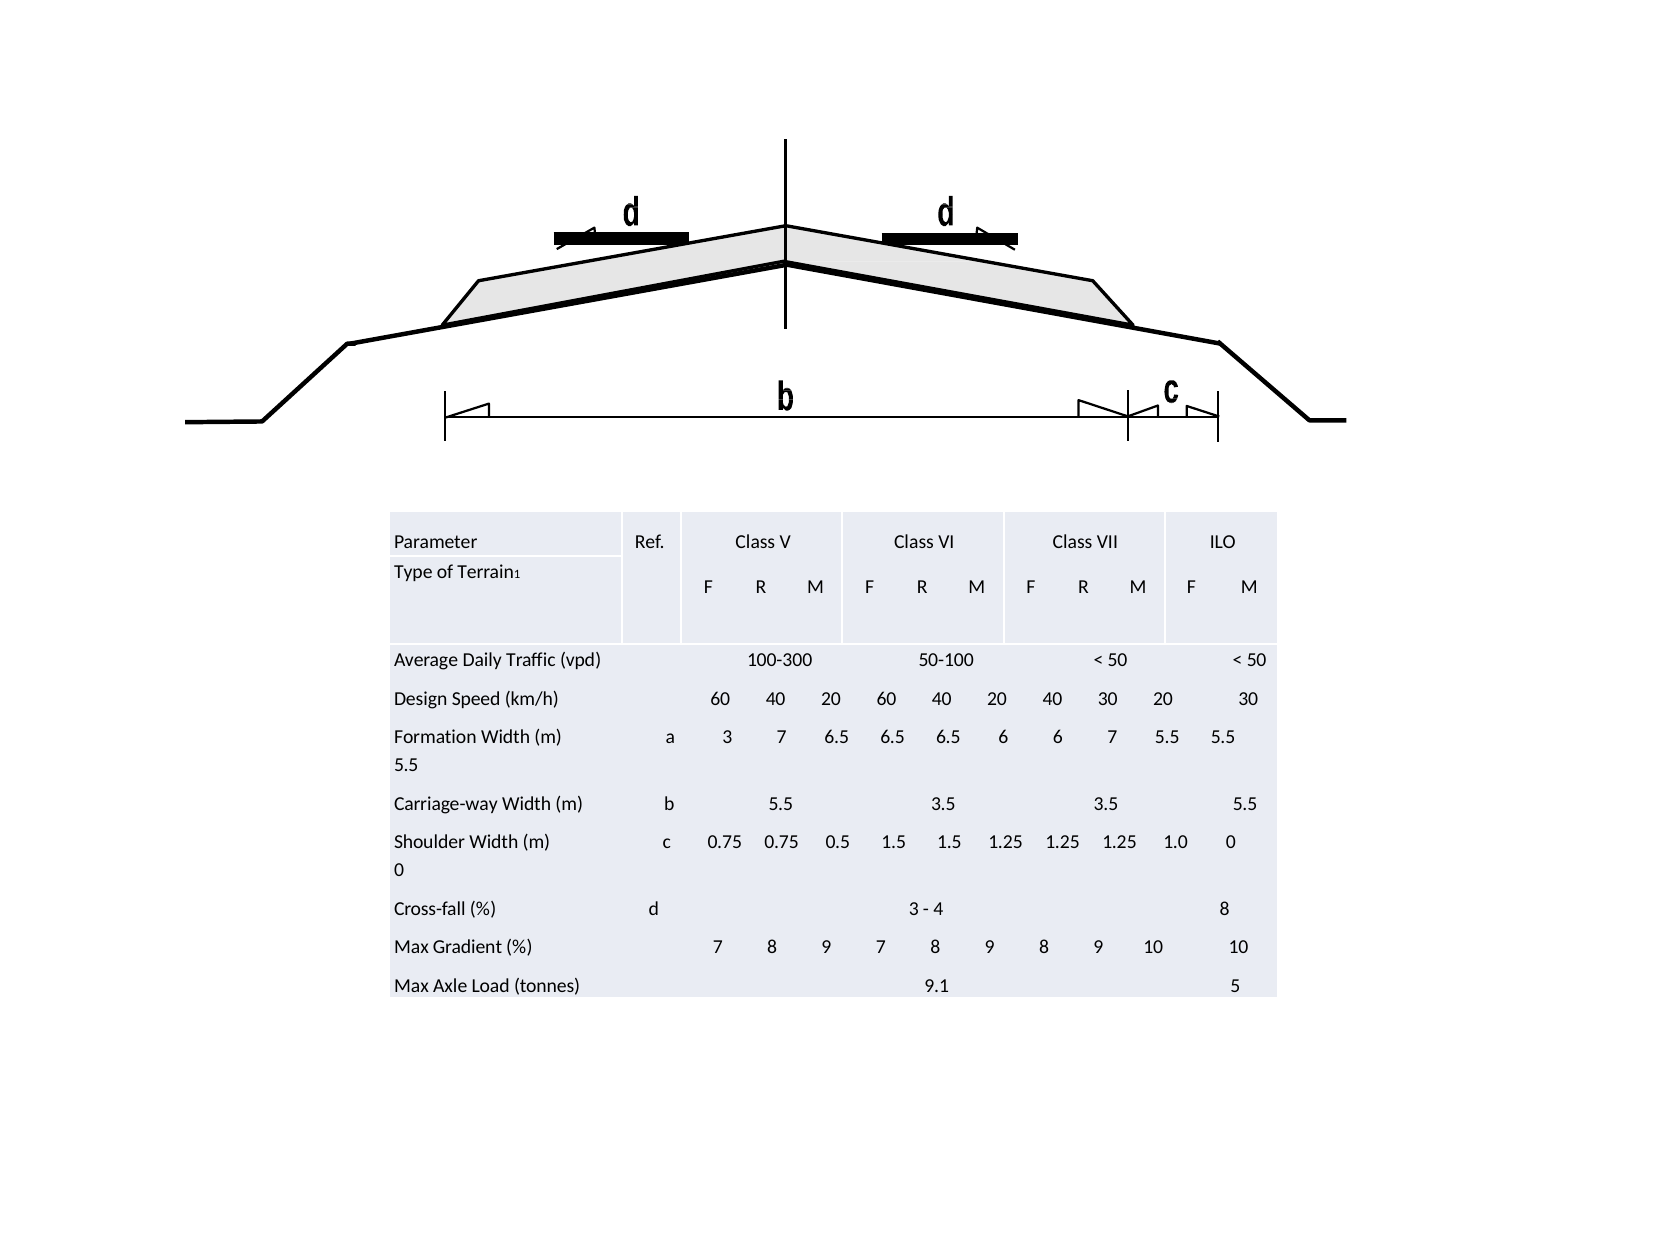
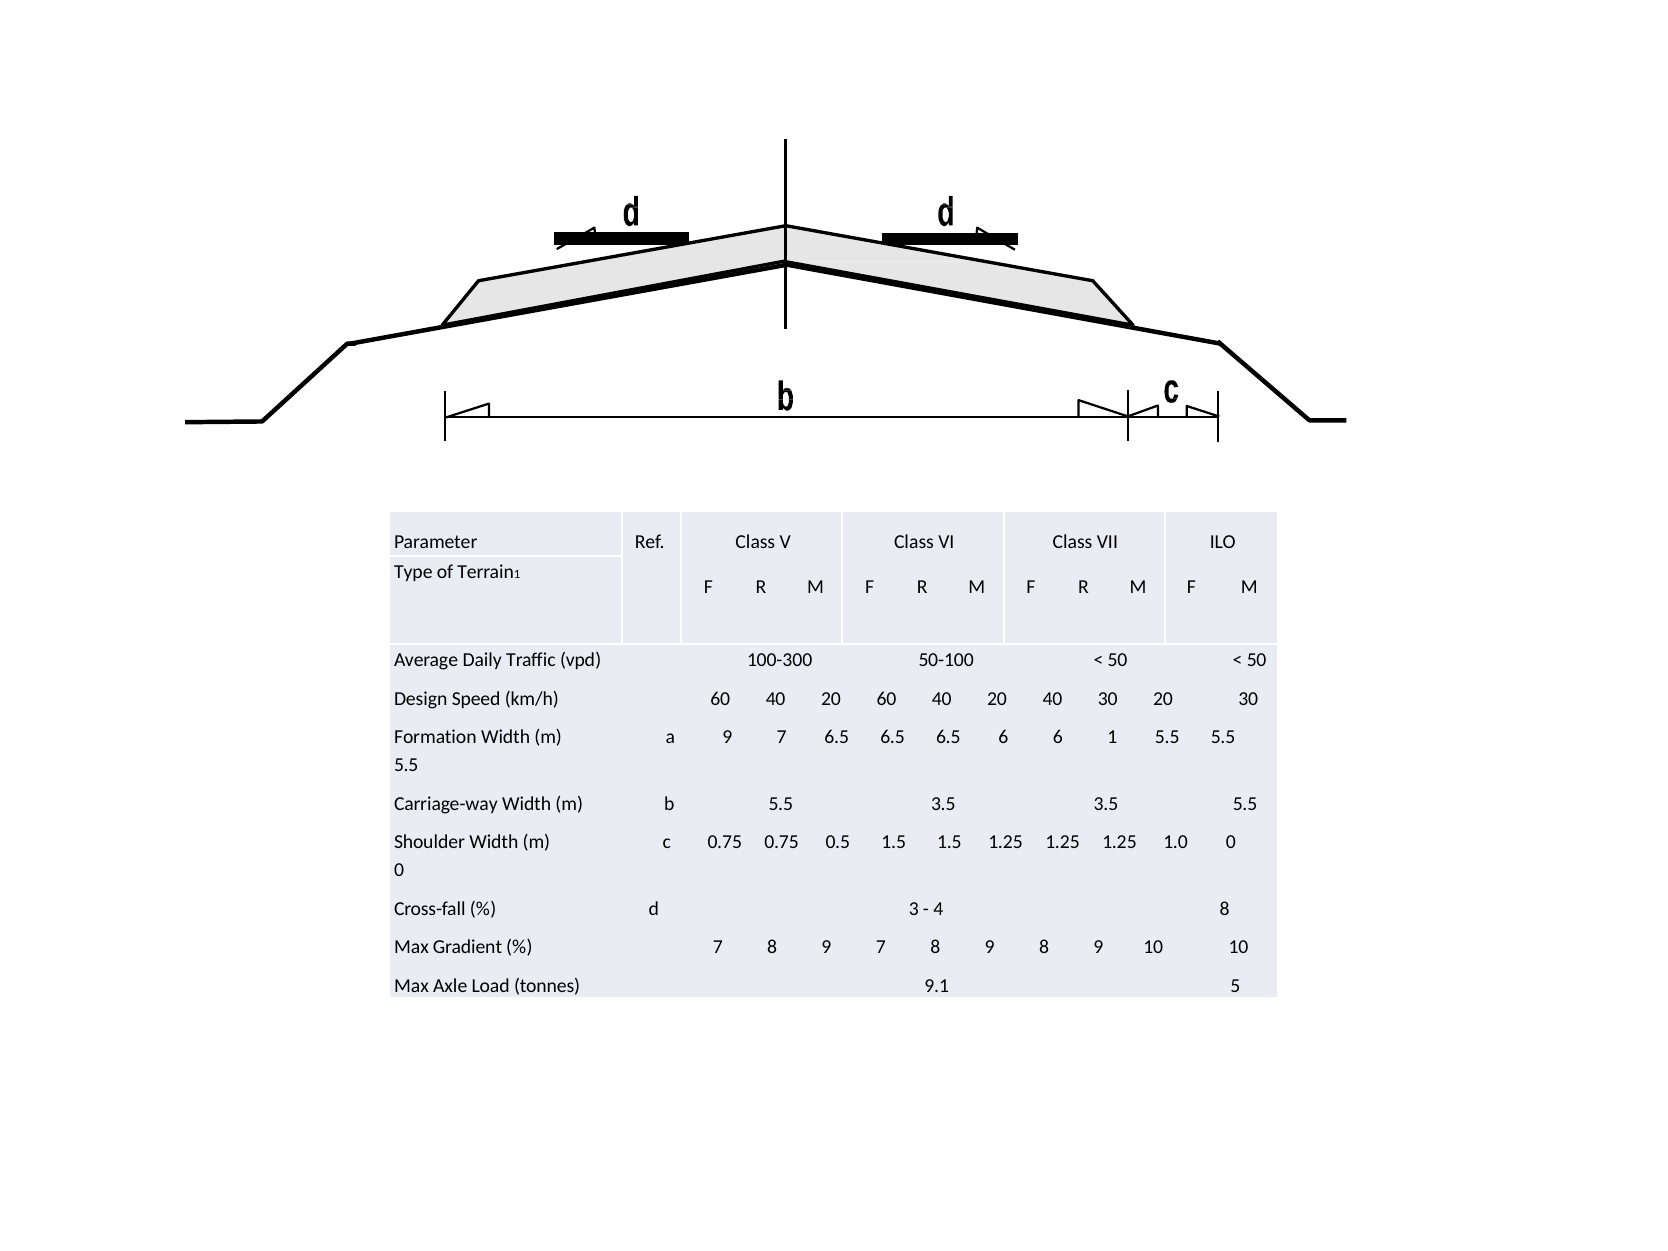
a 3: 3 -> 9
6 7: 7 -> 1
